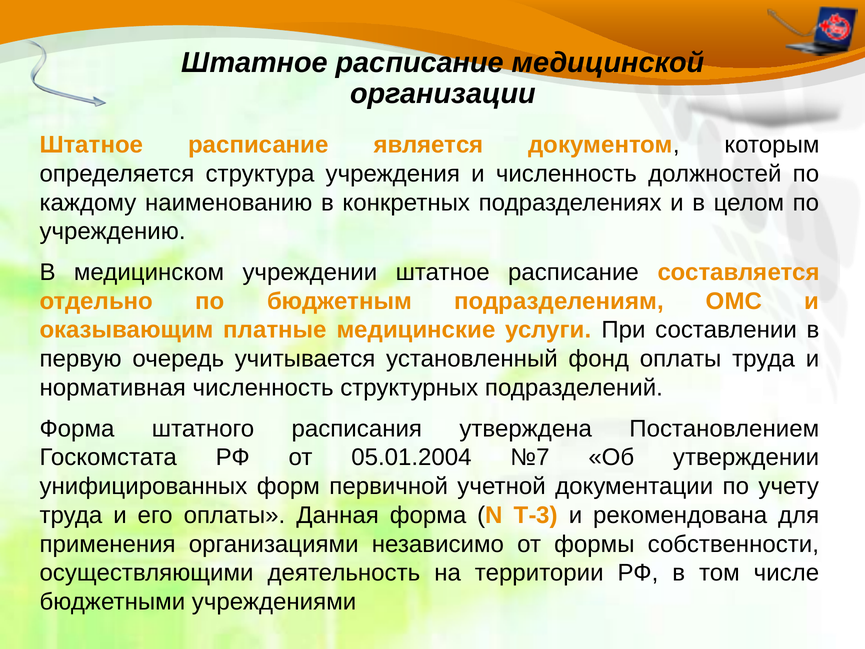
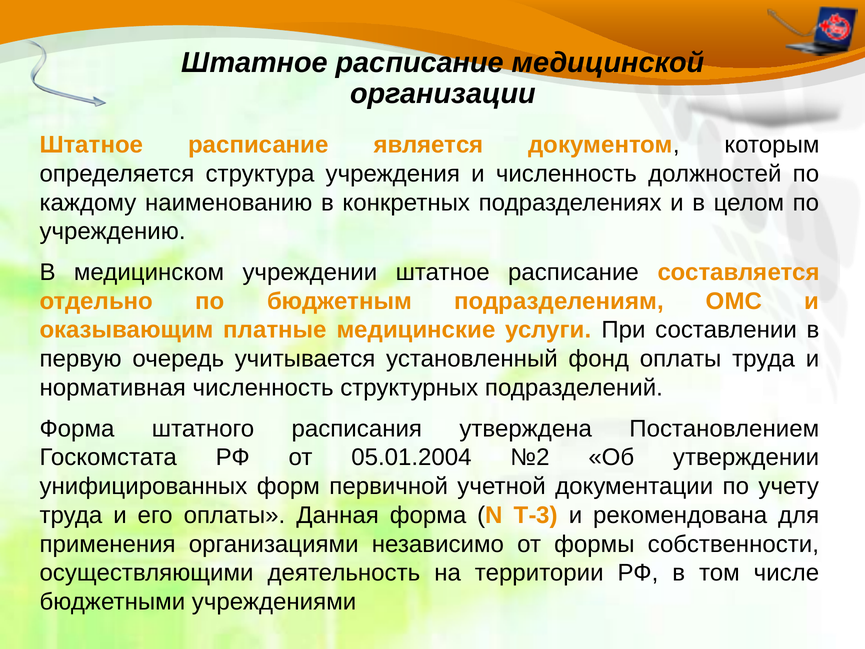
№7: №7 -> №2
